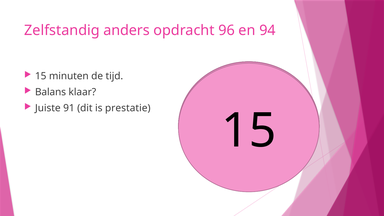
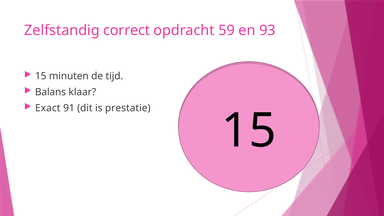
anders: anders -> correct
96: 96 -> 59
94: 94 -> 93
Juiste: Juiste -> Exact
